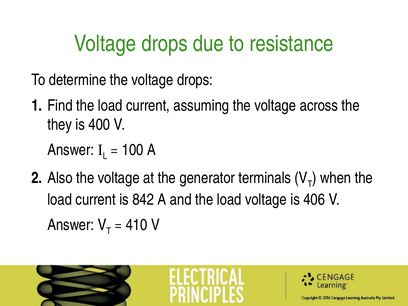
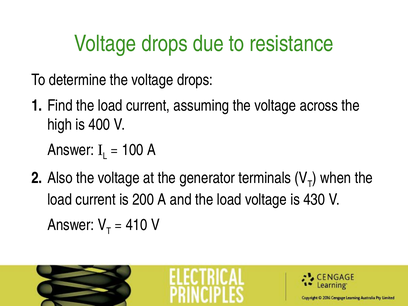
they: they -> high
842: 842 -> 200
406: 406 -> 430
